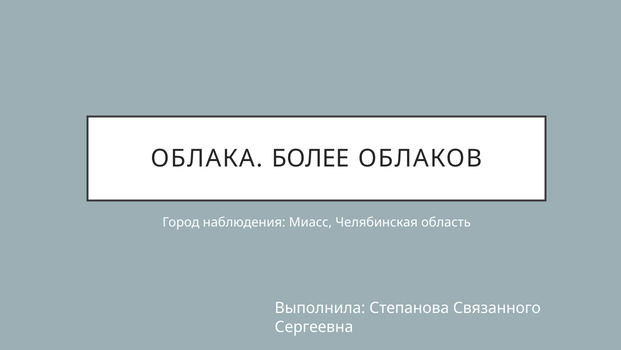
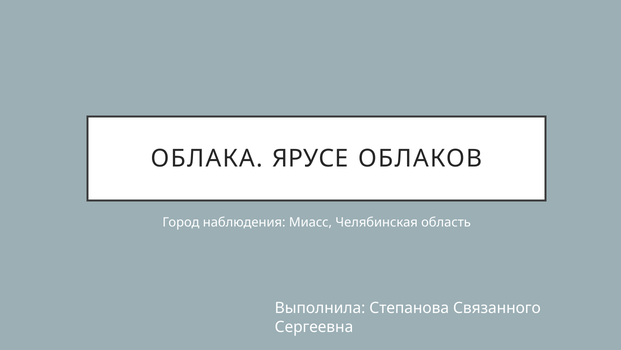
БОЛЕЕ: БОЛЕЕ -> ЯРУСЕ
